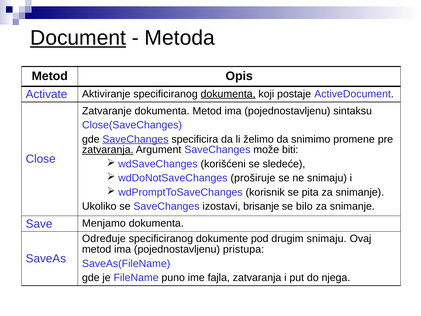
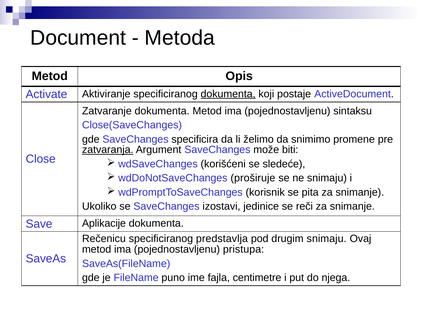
Document underline: present -> none
SaveChanges at (135, 139) underline: present -> none
brisanje: brisanje -> jedinice
bilo: bilo -> reči
Menjamo: Menjamo -> Aplikacije
Određuje: Određuje -> Rečenicu
dokumente: dokumente -> predstavlja
fajla zatvaranja: zatvaranja -> centimetre
